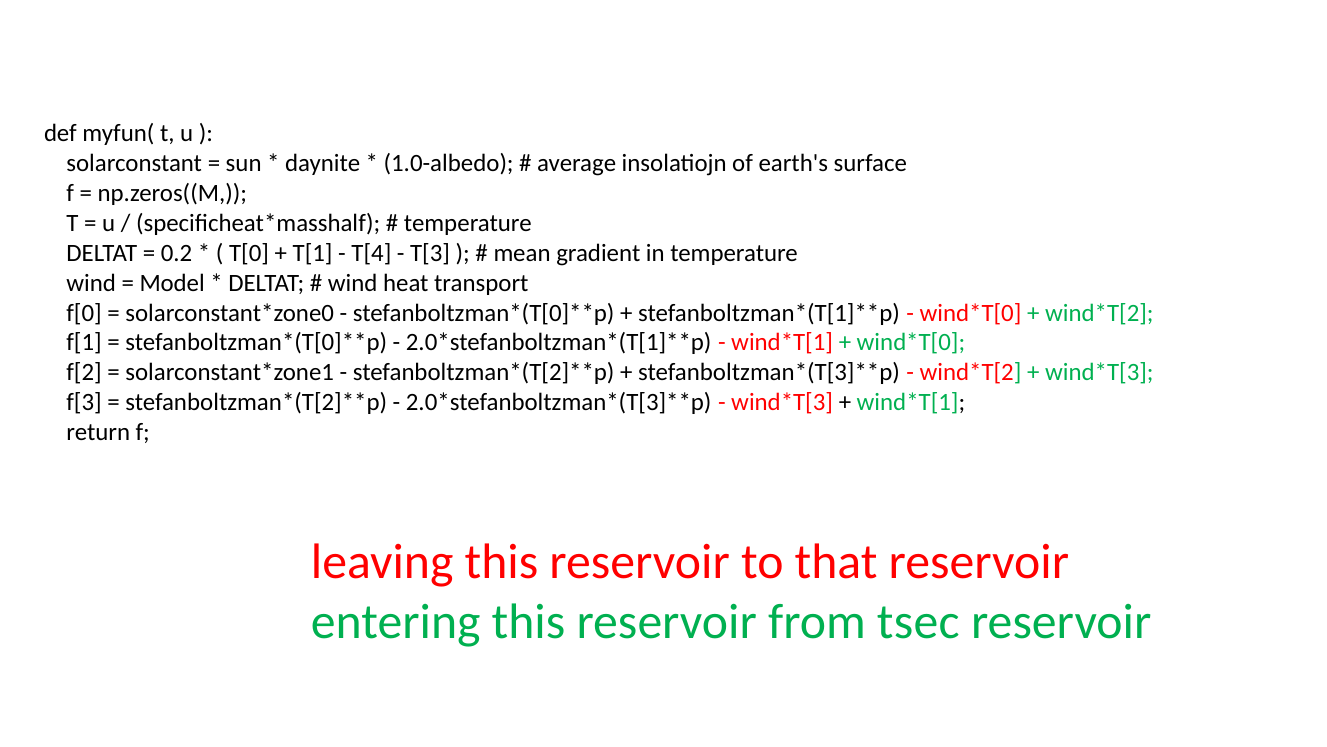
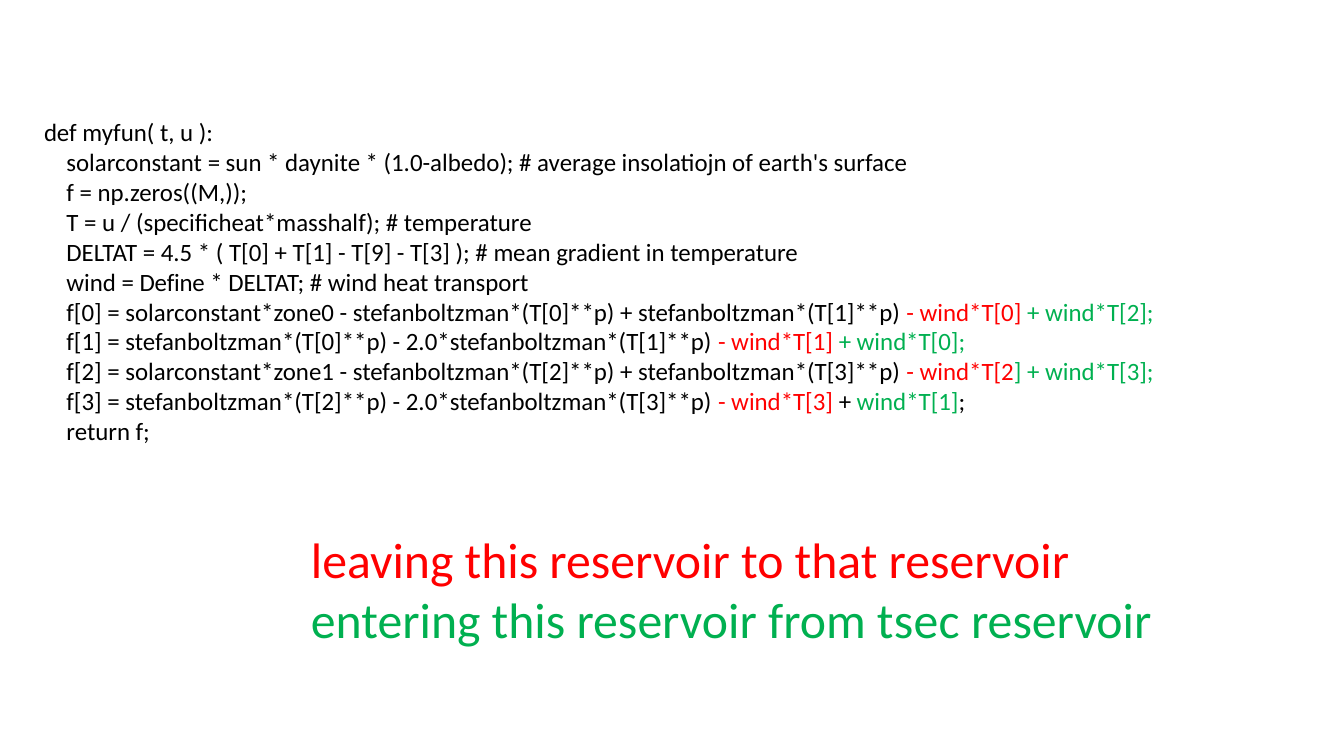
0.2: 0.2 -> 4.5
T[4: T[4 -> T[9
Model: Model -> Define
